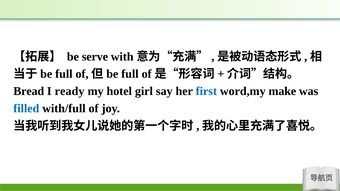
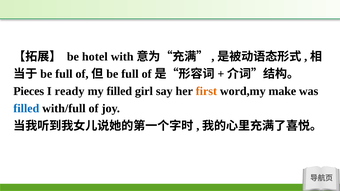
serve: serve -> hotel
Bread: Bread -> Pieces
my hotel: hotel -> filled
first colour: blue -> orange
